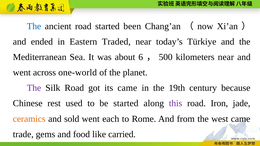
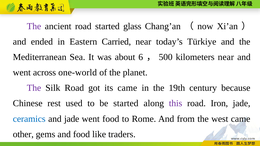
The at (34, 26) colour: blue -> purple
been: been -> glass
Traded: Traded -> Carried
ceramics colour: orange -> blue
and sold: sold -> jade
went each: each -> food
trade: trade -> other
carried: carried -> traders
